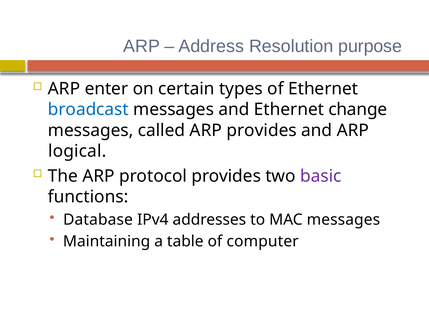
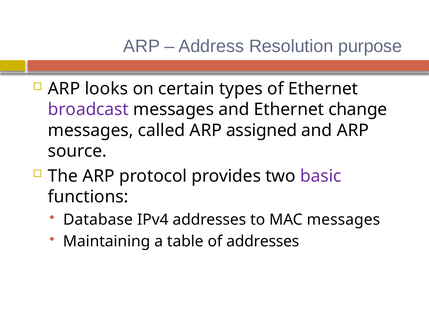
enter: enter -> looks
broadcast colour: blue -> purple
ARP provides: provides -> assigned
logical: logical -> source
of computer: computer -> addresses
